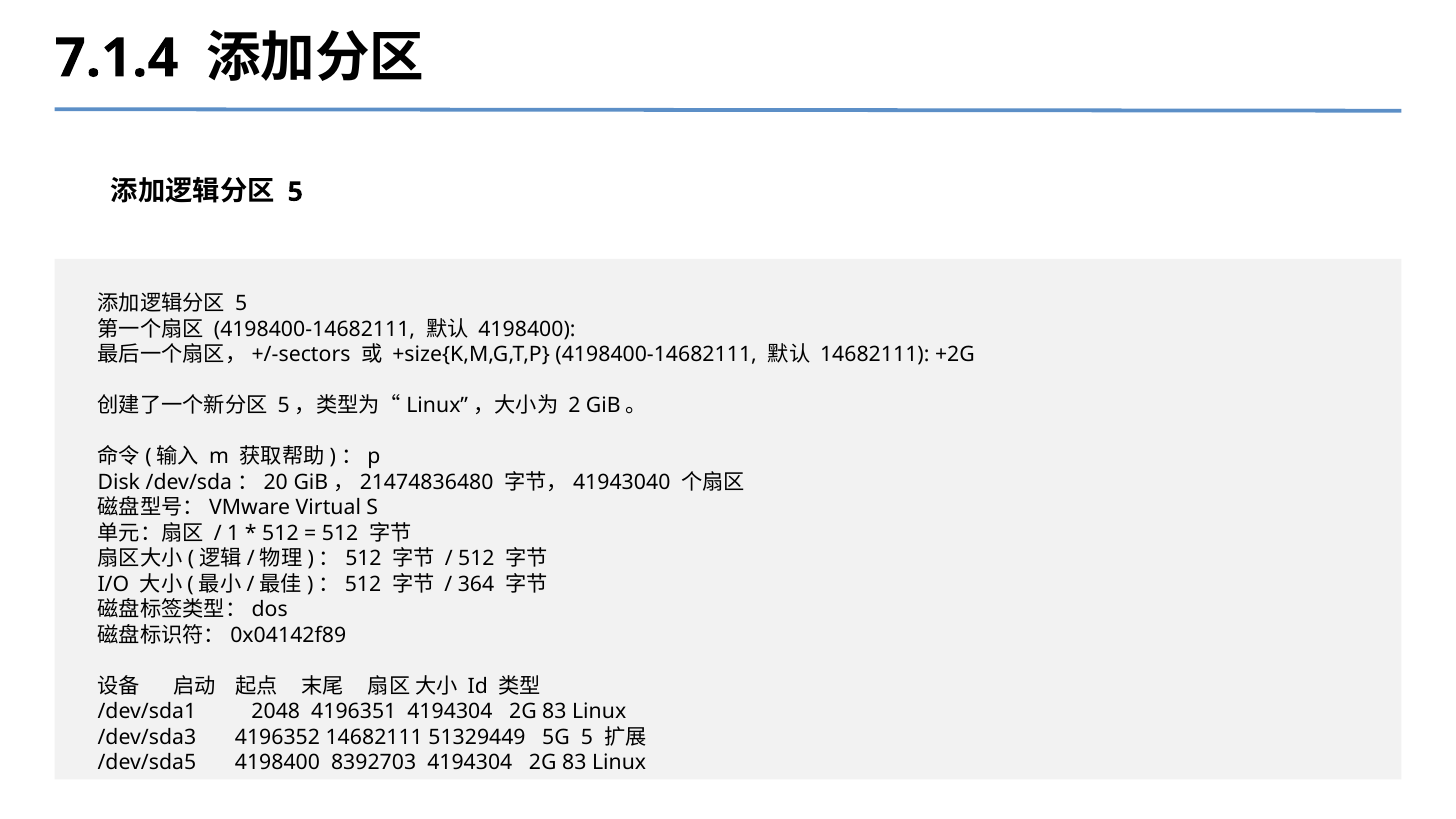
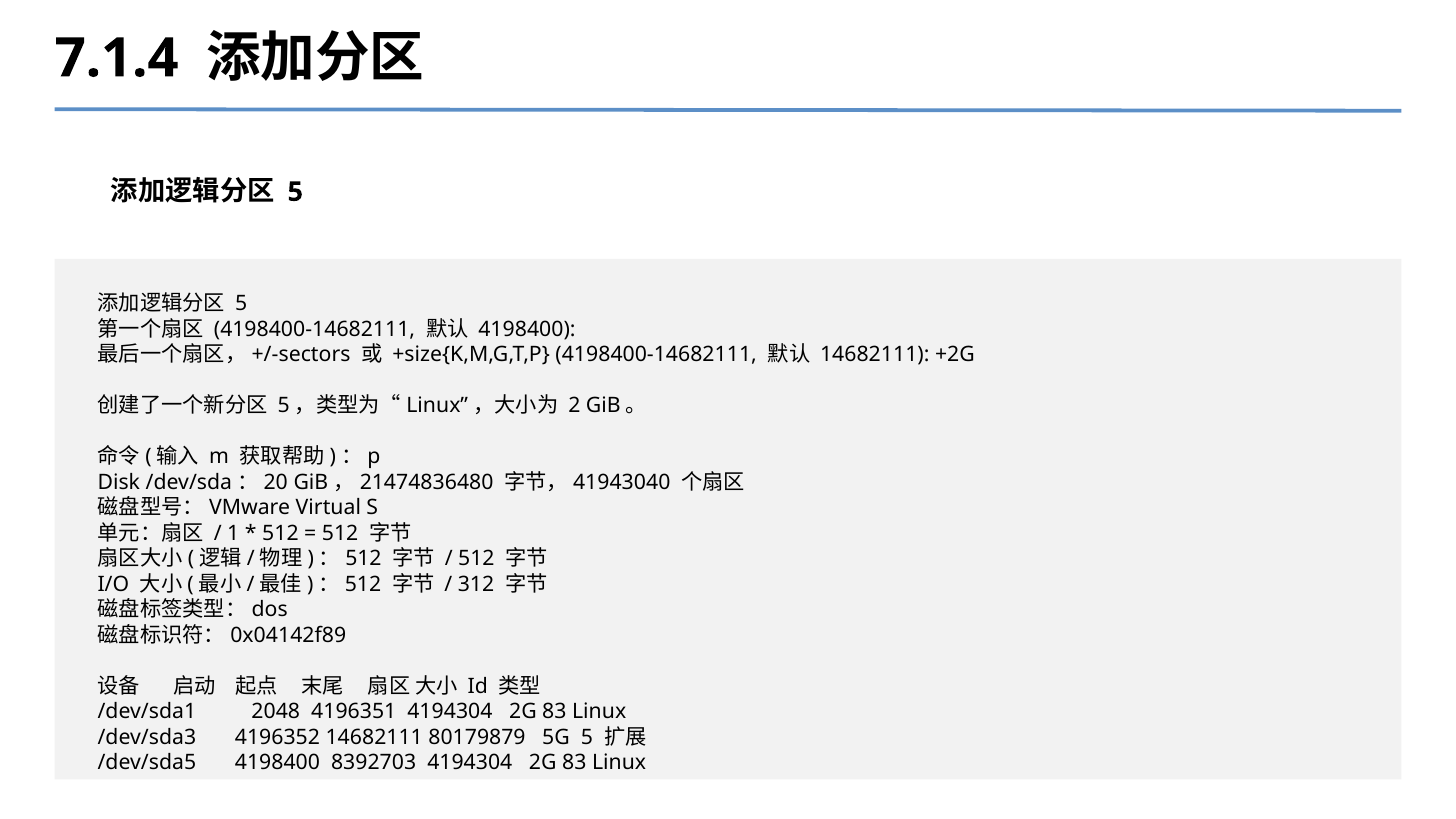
364: 364 -> 312
51329449: 51329449 -> 80179879
